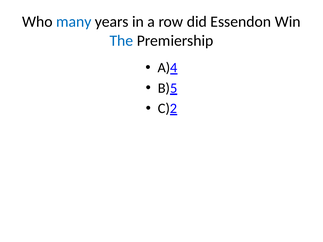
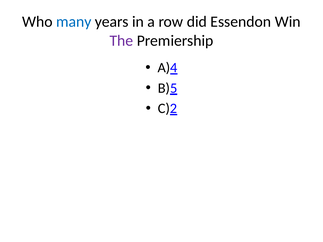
The colour: blue -> purple
